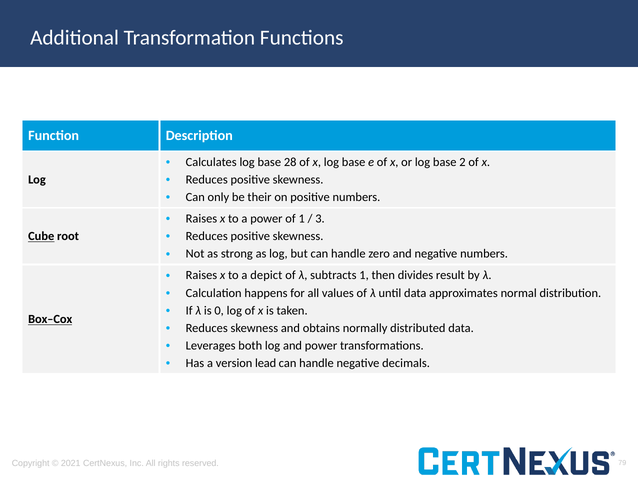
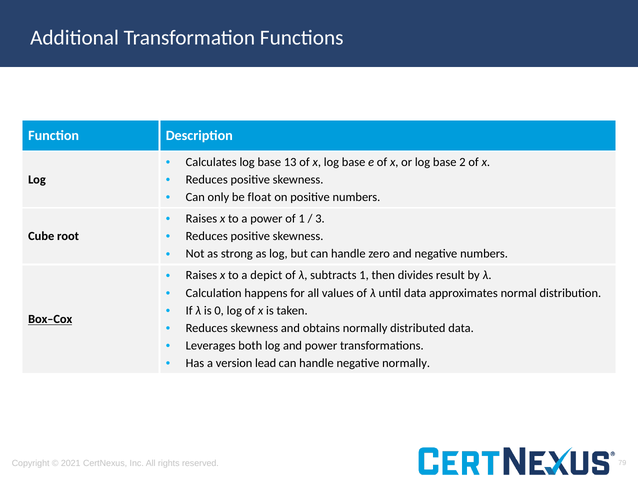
28: 28 -> 13
their: their -> float
Cube underline: present -> none
negative decimals: decimals -> normally
